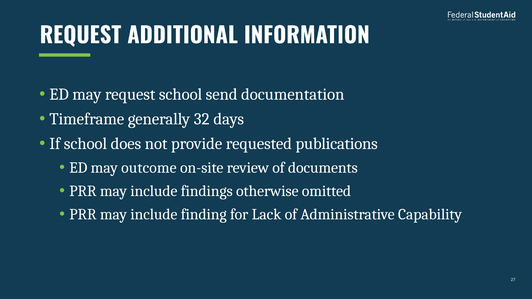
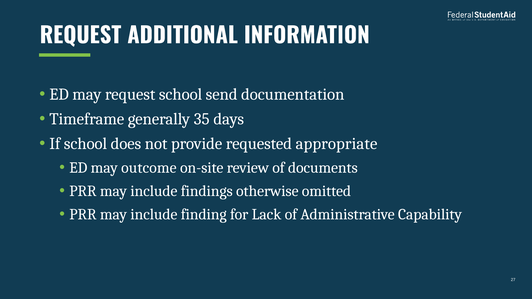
32: 32 -> 35
publications: publications -> appropriate
